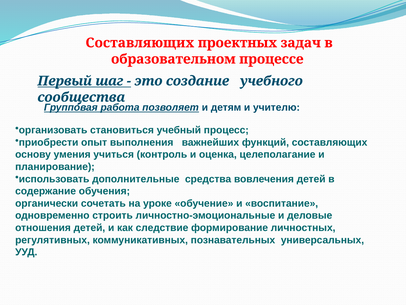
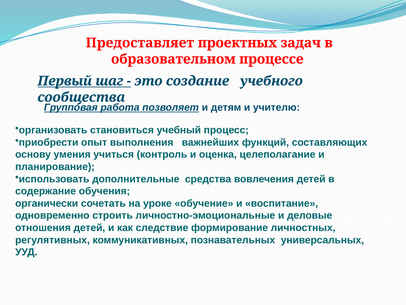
Составляющих at (140, 43): Составляющих -> Предоставляет
